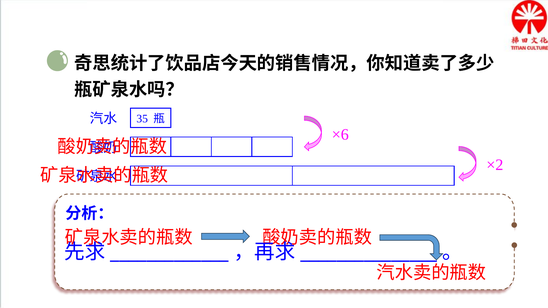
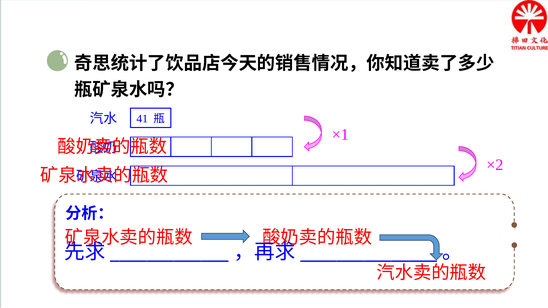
35: 35 -> 41
×6: ×6 -> ×1
